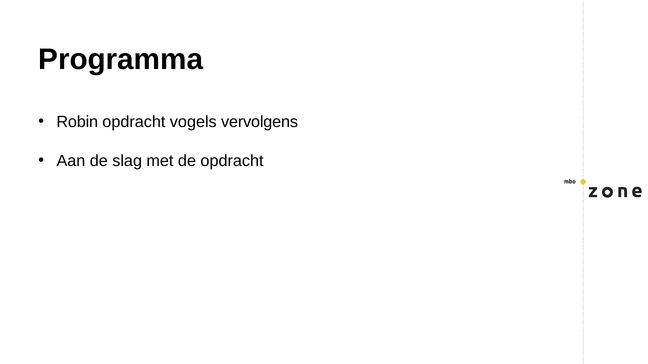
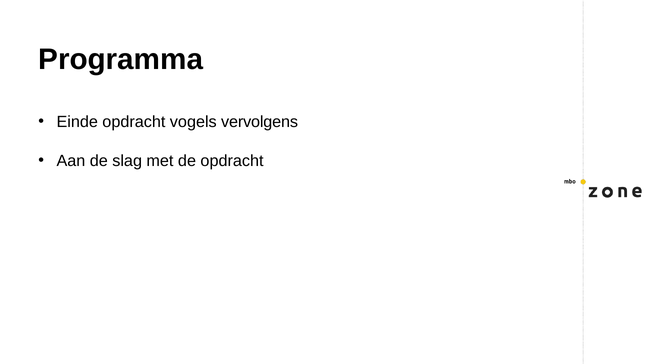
Robin: Robin -> Einde
